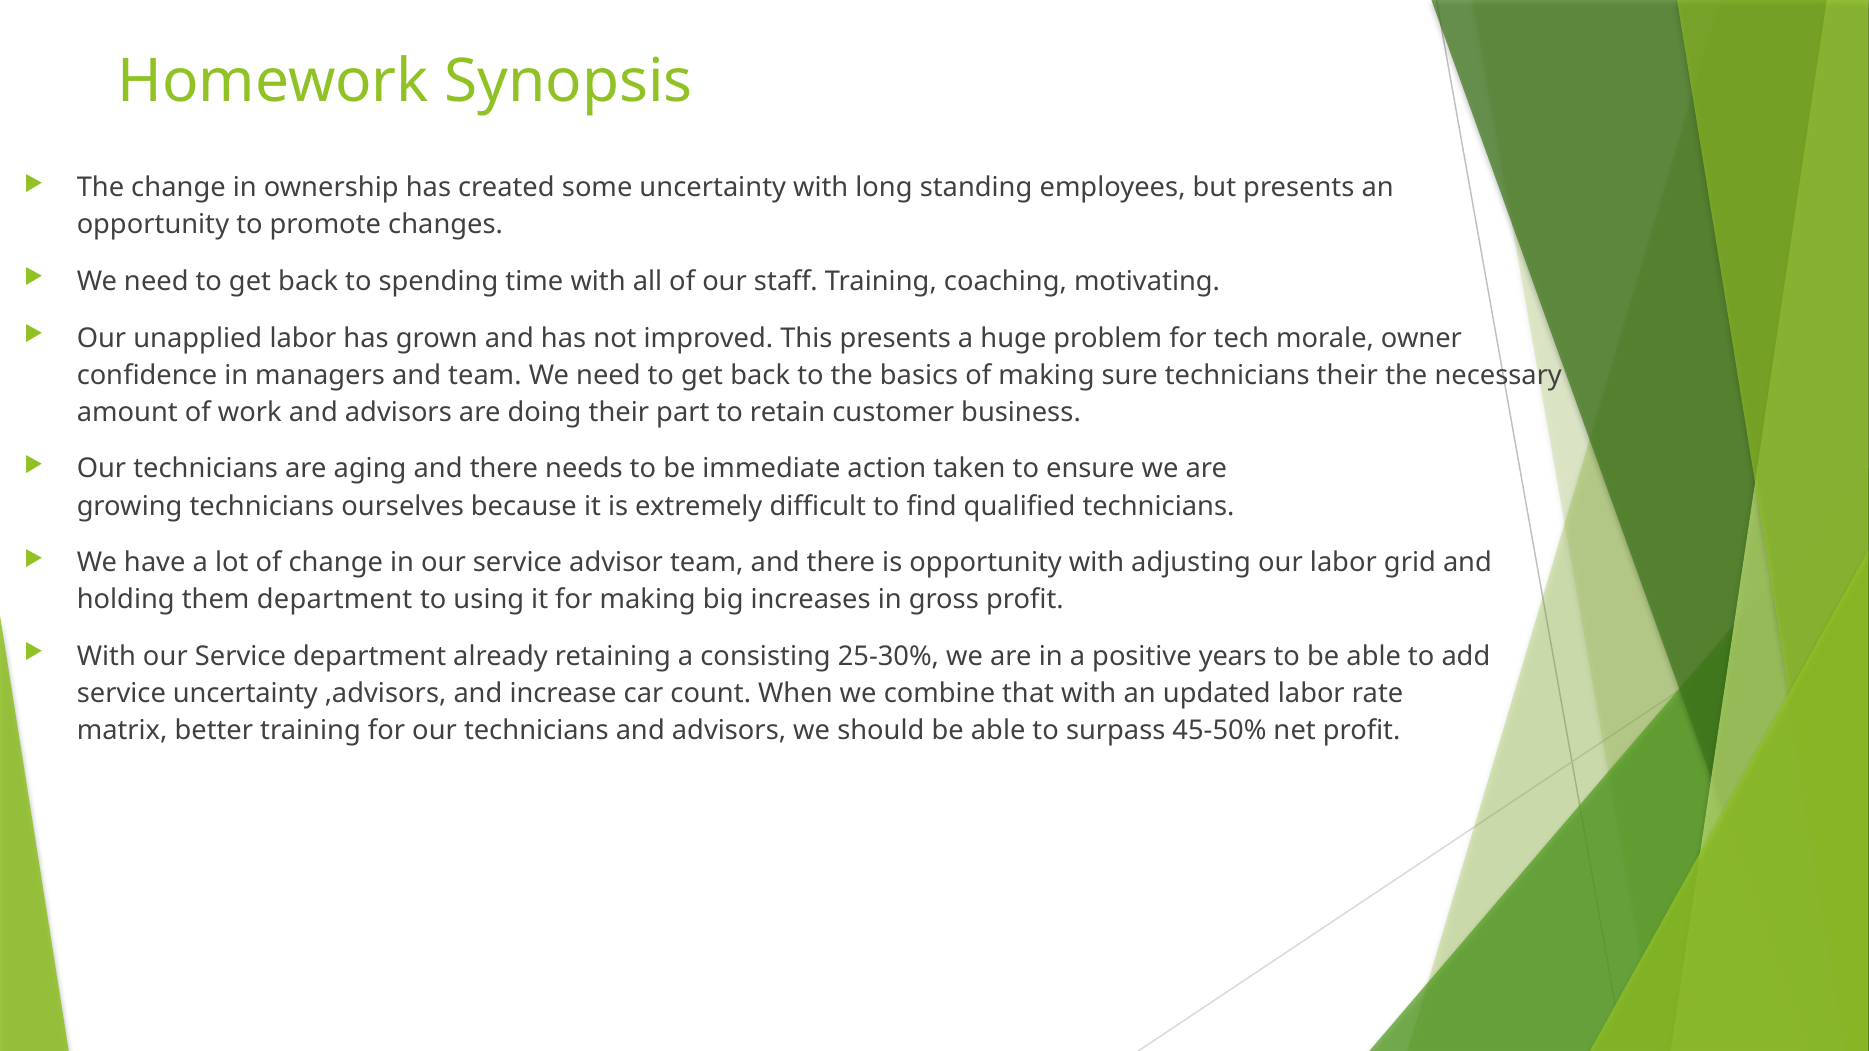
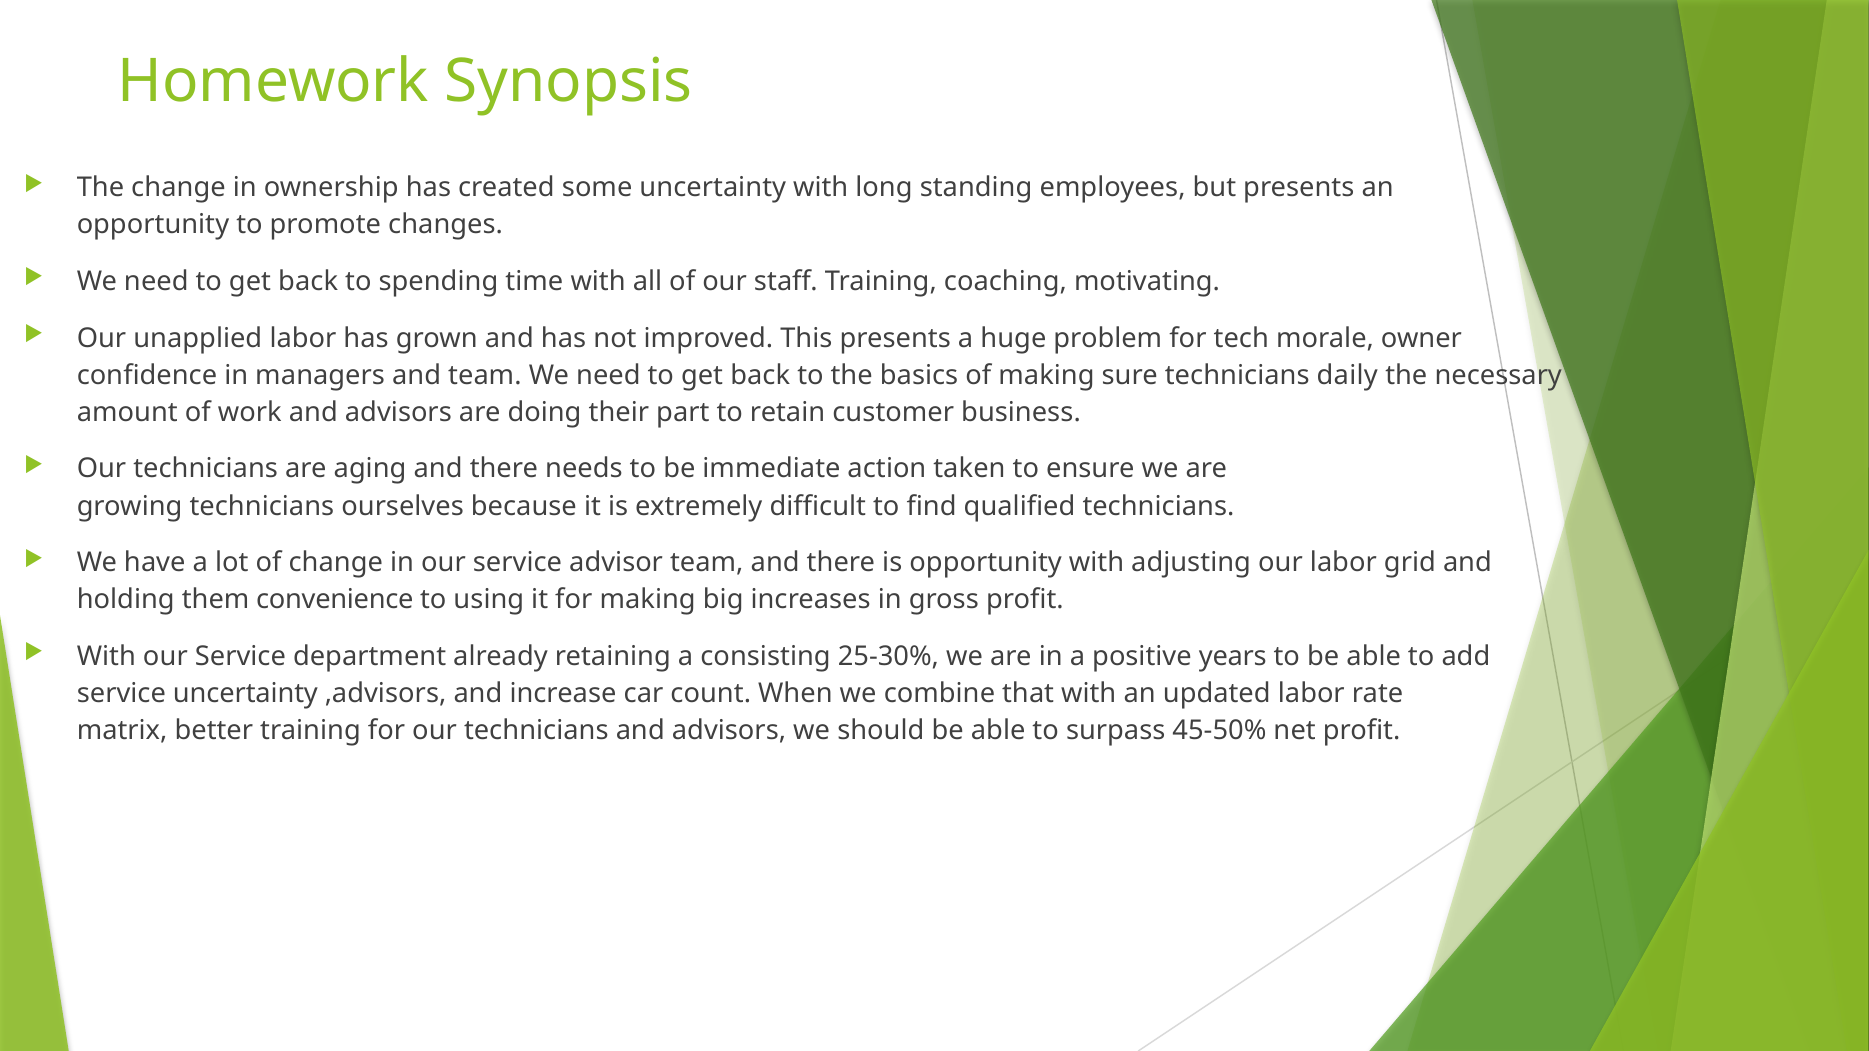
technicians their: their -> daily
them department: department -> convenience
